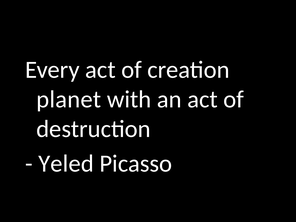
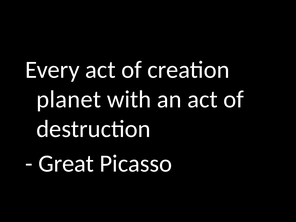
Yeled: Yeled -> Great
